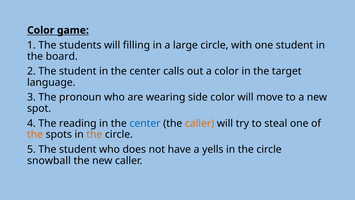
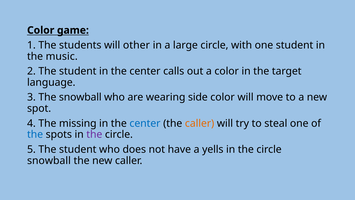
filling: filling -> other
board: board -> music
The pronoun: pronoun -> snowball
reading: reading -> missing
the at (35, 134) colour: orange -> blue
the at (94, 134) colour: orange -> purple
